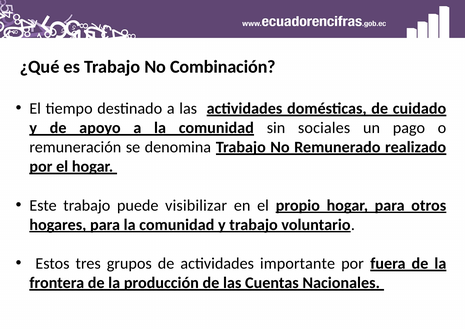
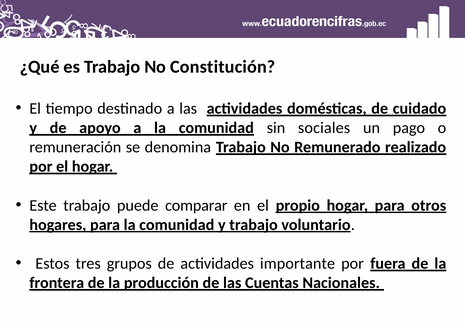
Combinación: Combinación -> Constitución
visibilizar: visibilizar -> comparar
